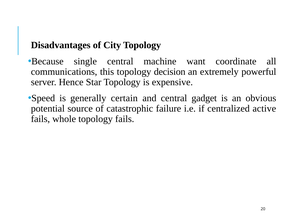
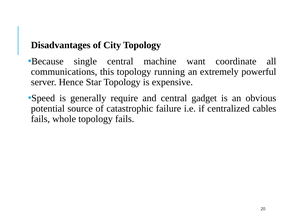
decision: decision -> running
certain: certain -> require
active: active -> cables
